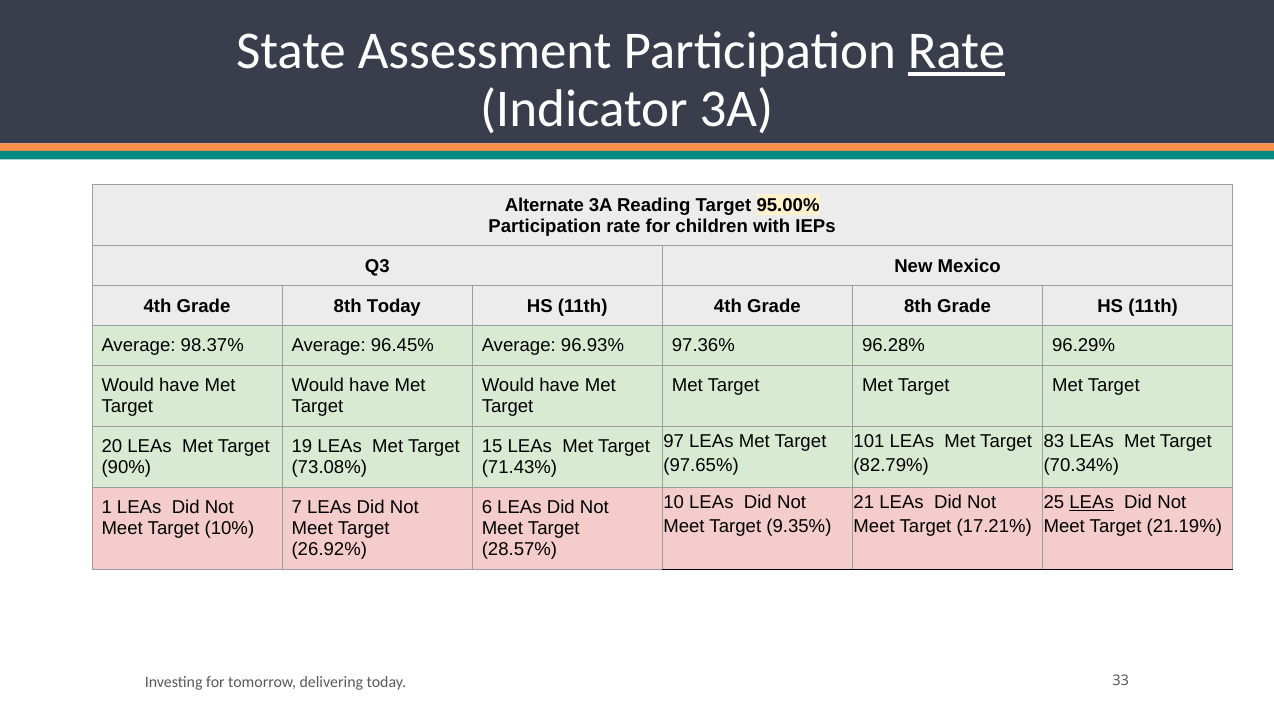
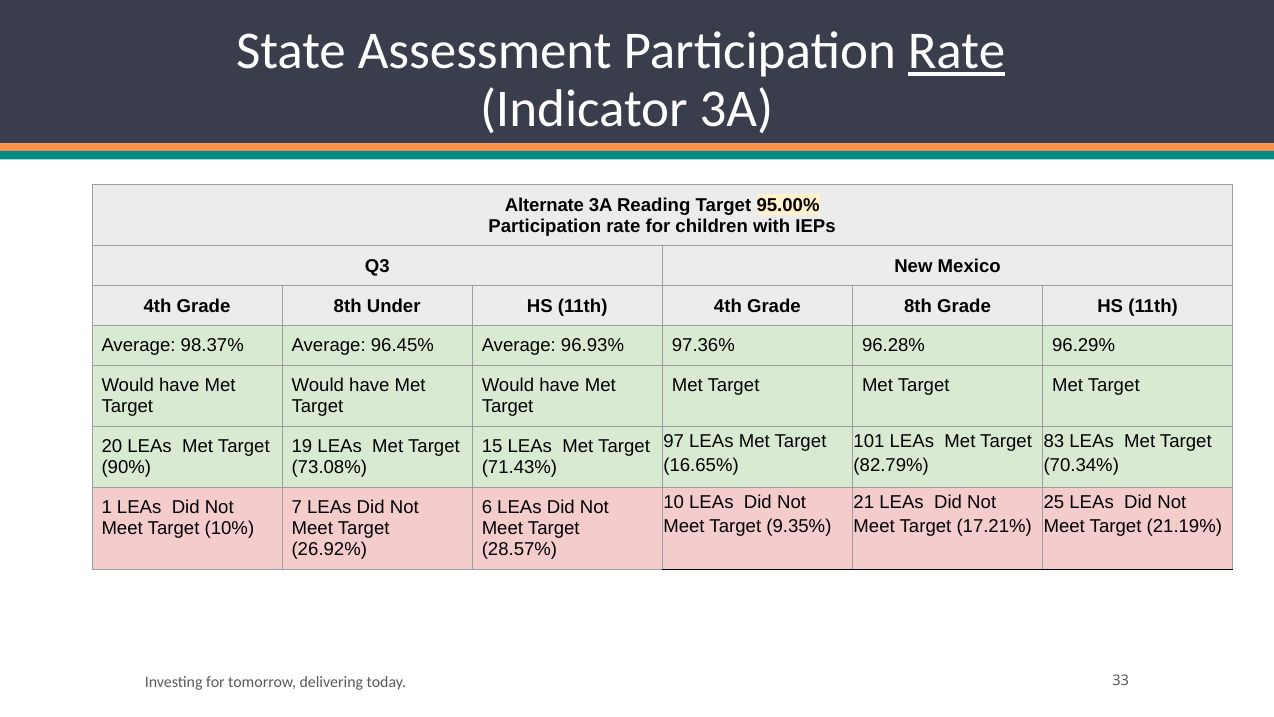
8th Today: Today -> Under
97.65%: 97.65% -> 16.65%
LEAs at (1092, 502) underline: present -> none
